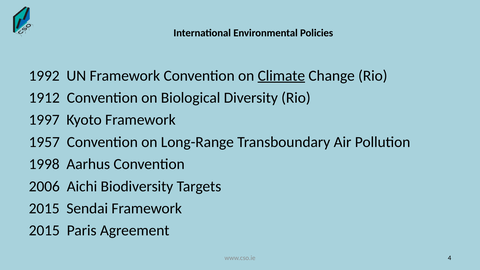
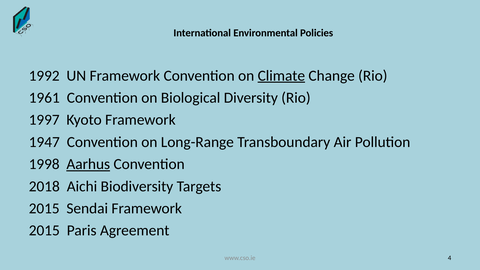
1912: 1912 -> 1961
1957: 1957 -> 1947
Aarhus underline: none -> present
2006: 2006 -> 2018
